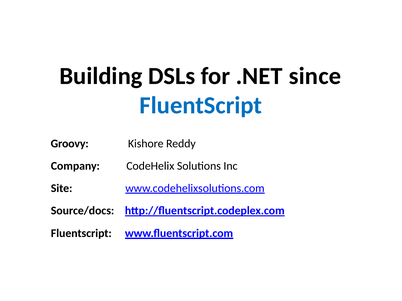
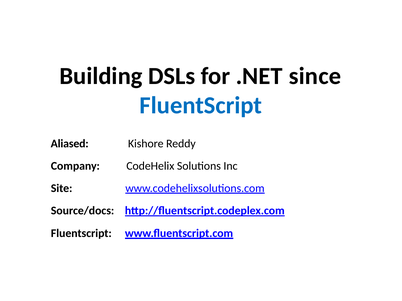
Groovy: Groovy -> Aliased
